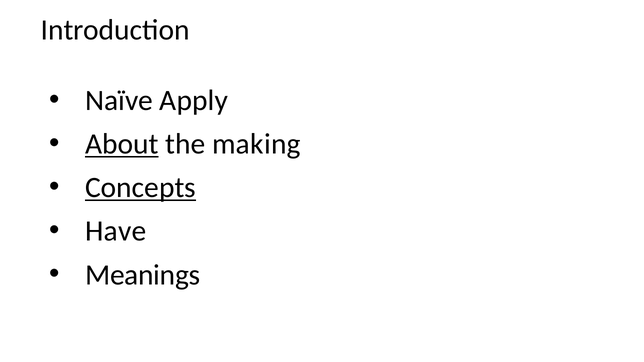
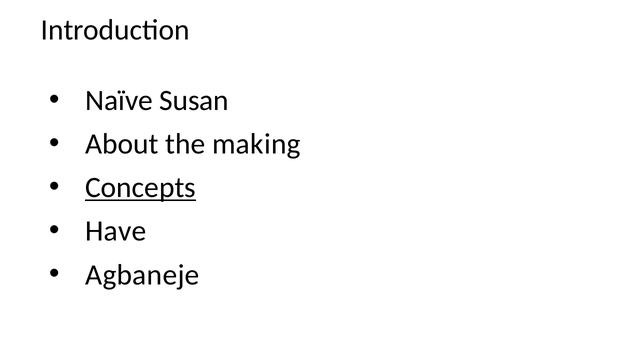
Apply: Apply -> Susan
About underline: present -> none
Meanings: Meanings -> Agbaneje
